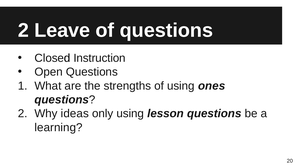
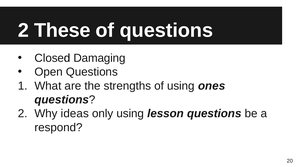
Leave: Leave -> These
Instruction: Instruction -> Damaging
learning: learning -> respond
